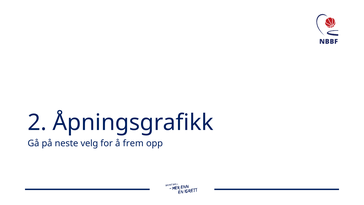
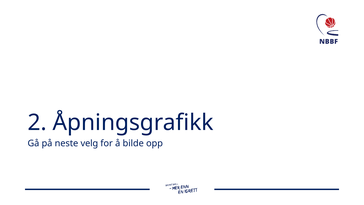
frem: frem -> bilde
